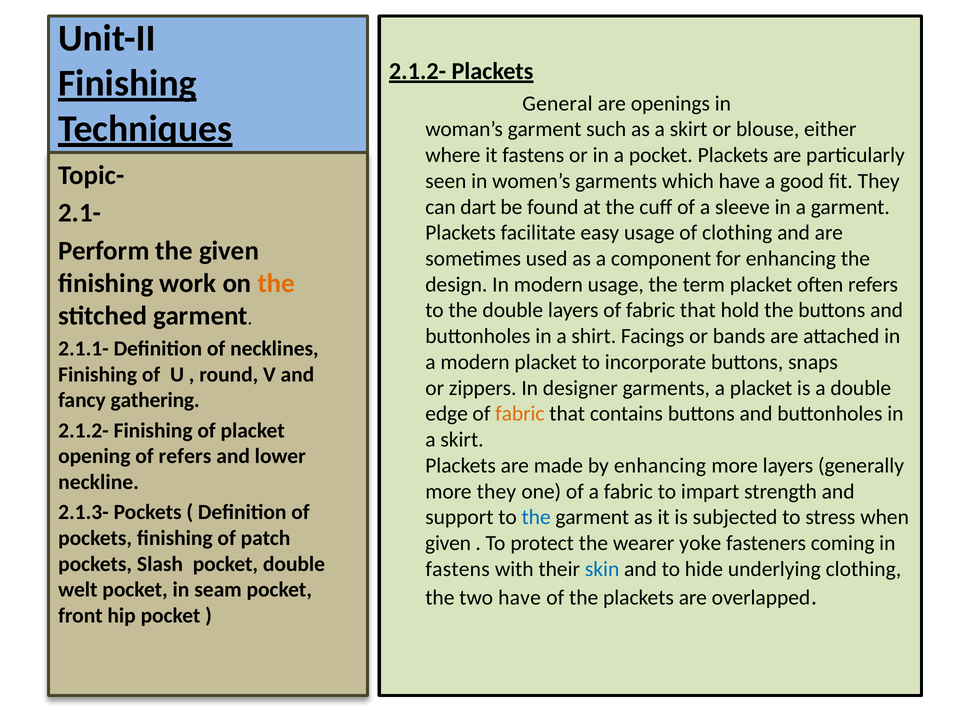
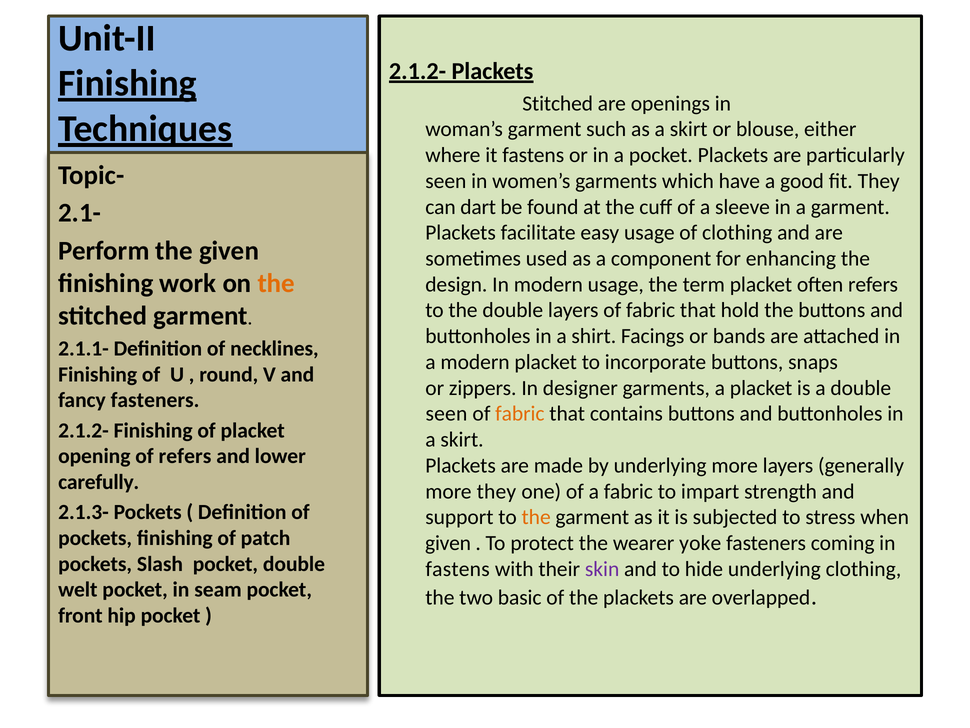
General at (558, 103): General -> Stitched
fancy gathering: gathering -> fasteners
edge at (447, 414): edge -> seen
by enhancing: enhancing -> underlying
neckline: neckline -> carefully
the at (536, 517) colour: blue -> orange
skin colour: blue -> purple
two have: have -> basic
